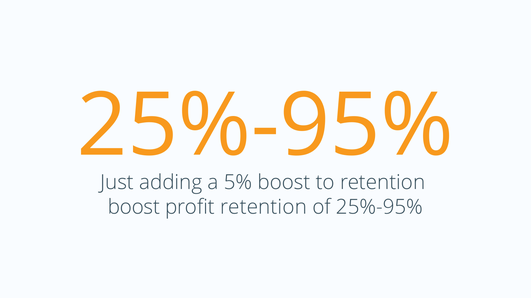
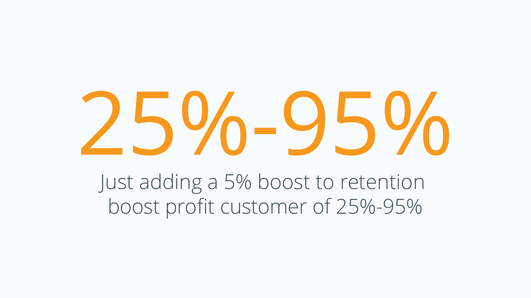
profit retention: retention -> customer
